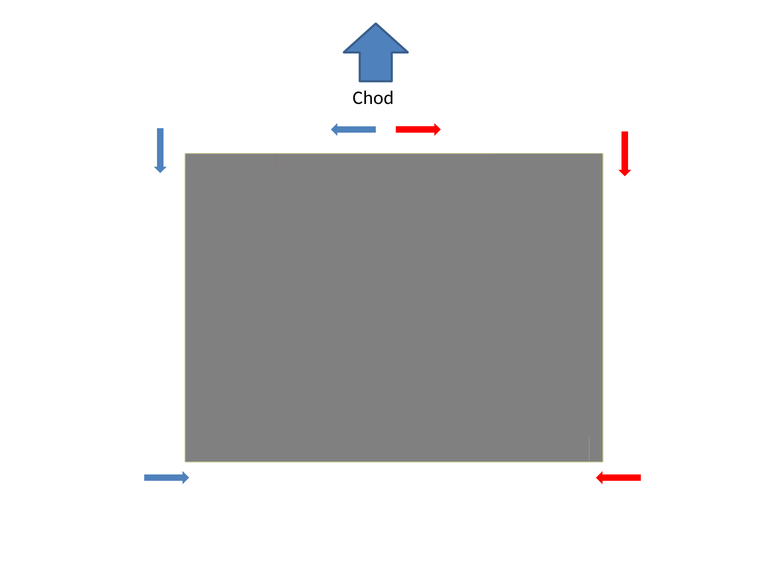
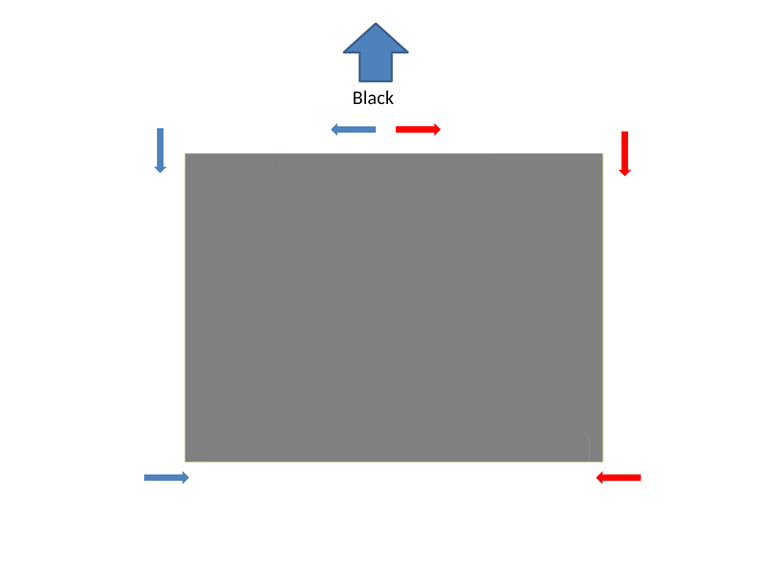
Chod: Chod -> Black
